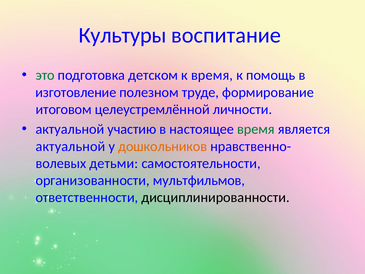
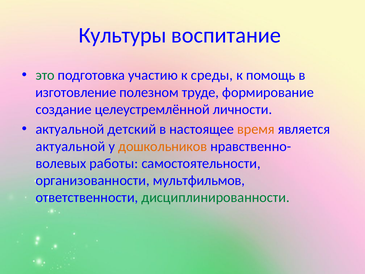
детском: детском -> участию
к время: время -> среды
итоговом: итоговом -> создание
участию: участию -> детский
время at (256, 129) colour: green -> orange
детьми: детьми -> работы
дисциплинированности colour: black -> green
